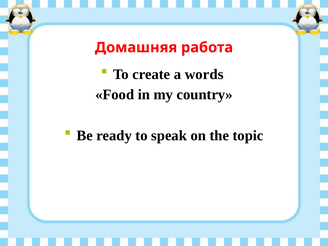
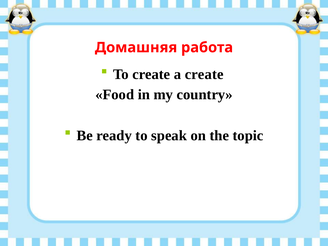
a words: words -> create
